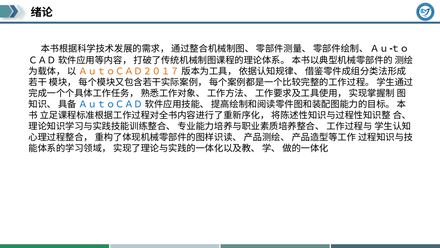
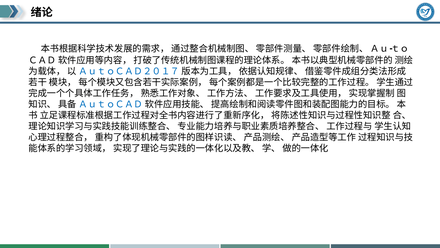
ＡｕｔｏＣＡＤ２０１７ colour: orange -> blue
